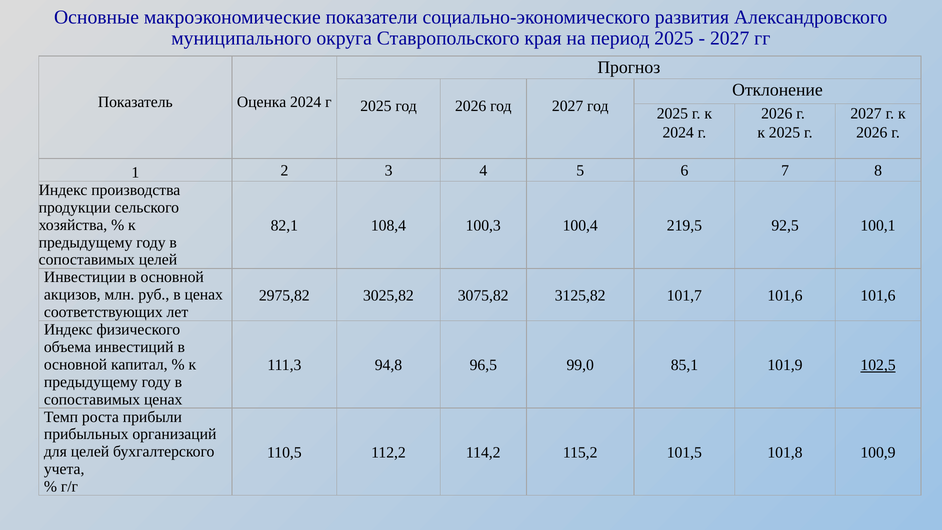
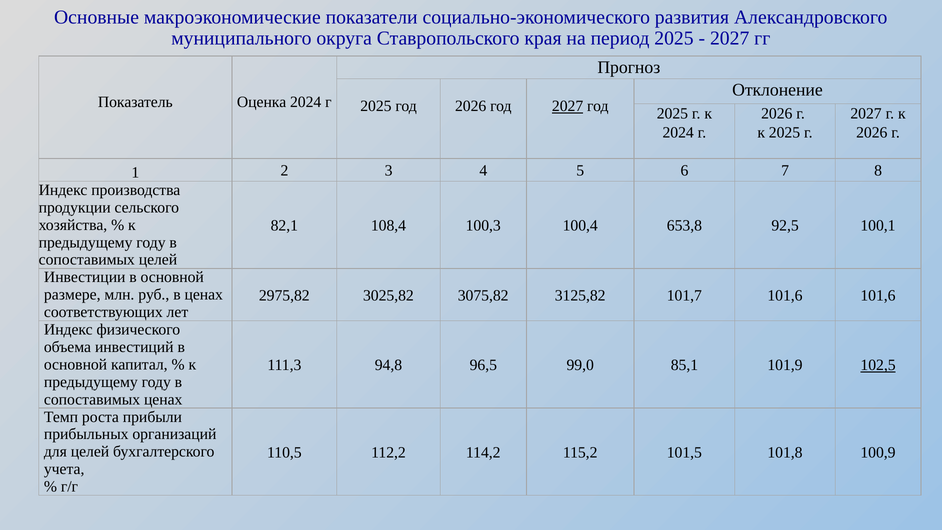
2027 at (568, 106) underline: none -> present
219,5: 219,5 -> 653,8
акцизов: акцизов -> размере
